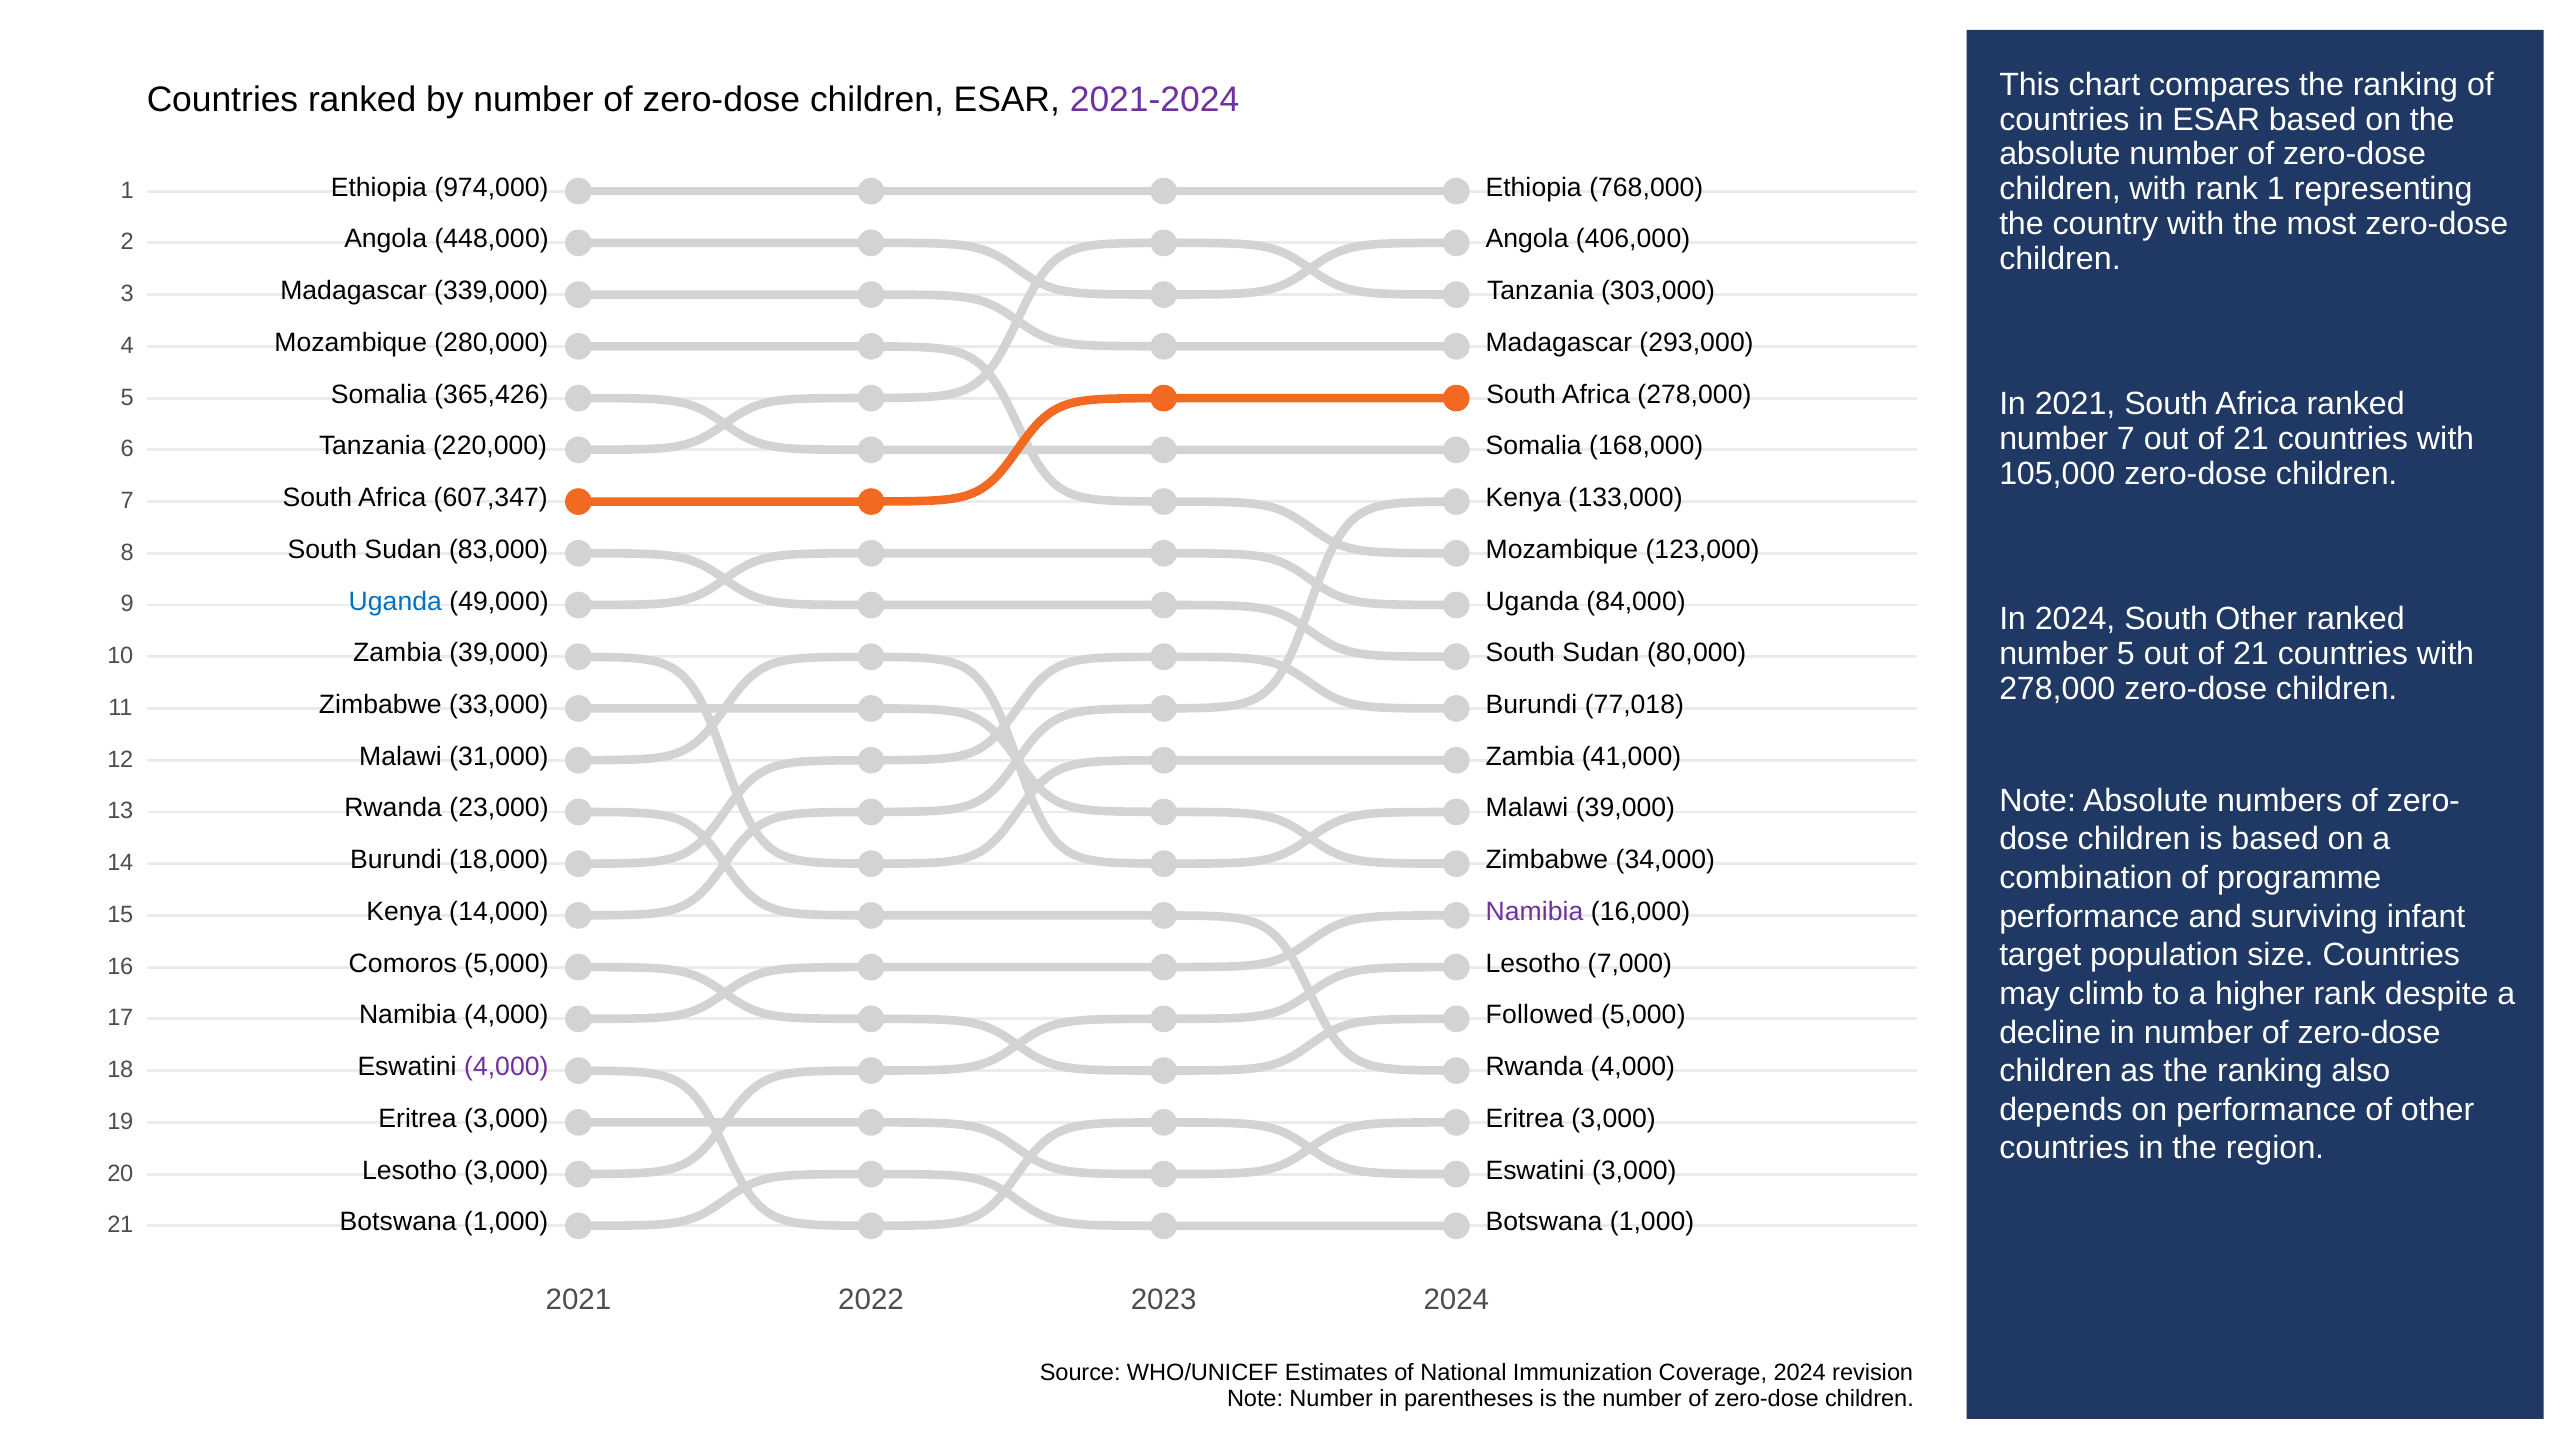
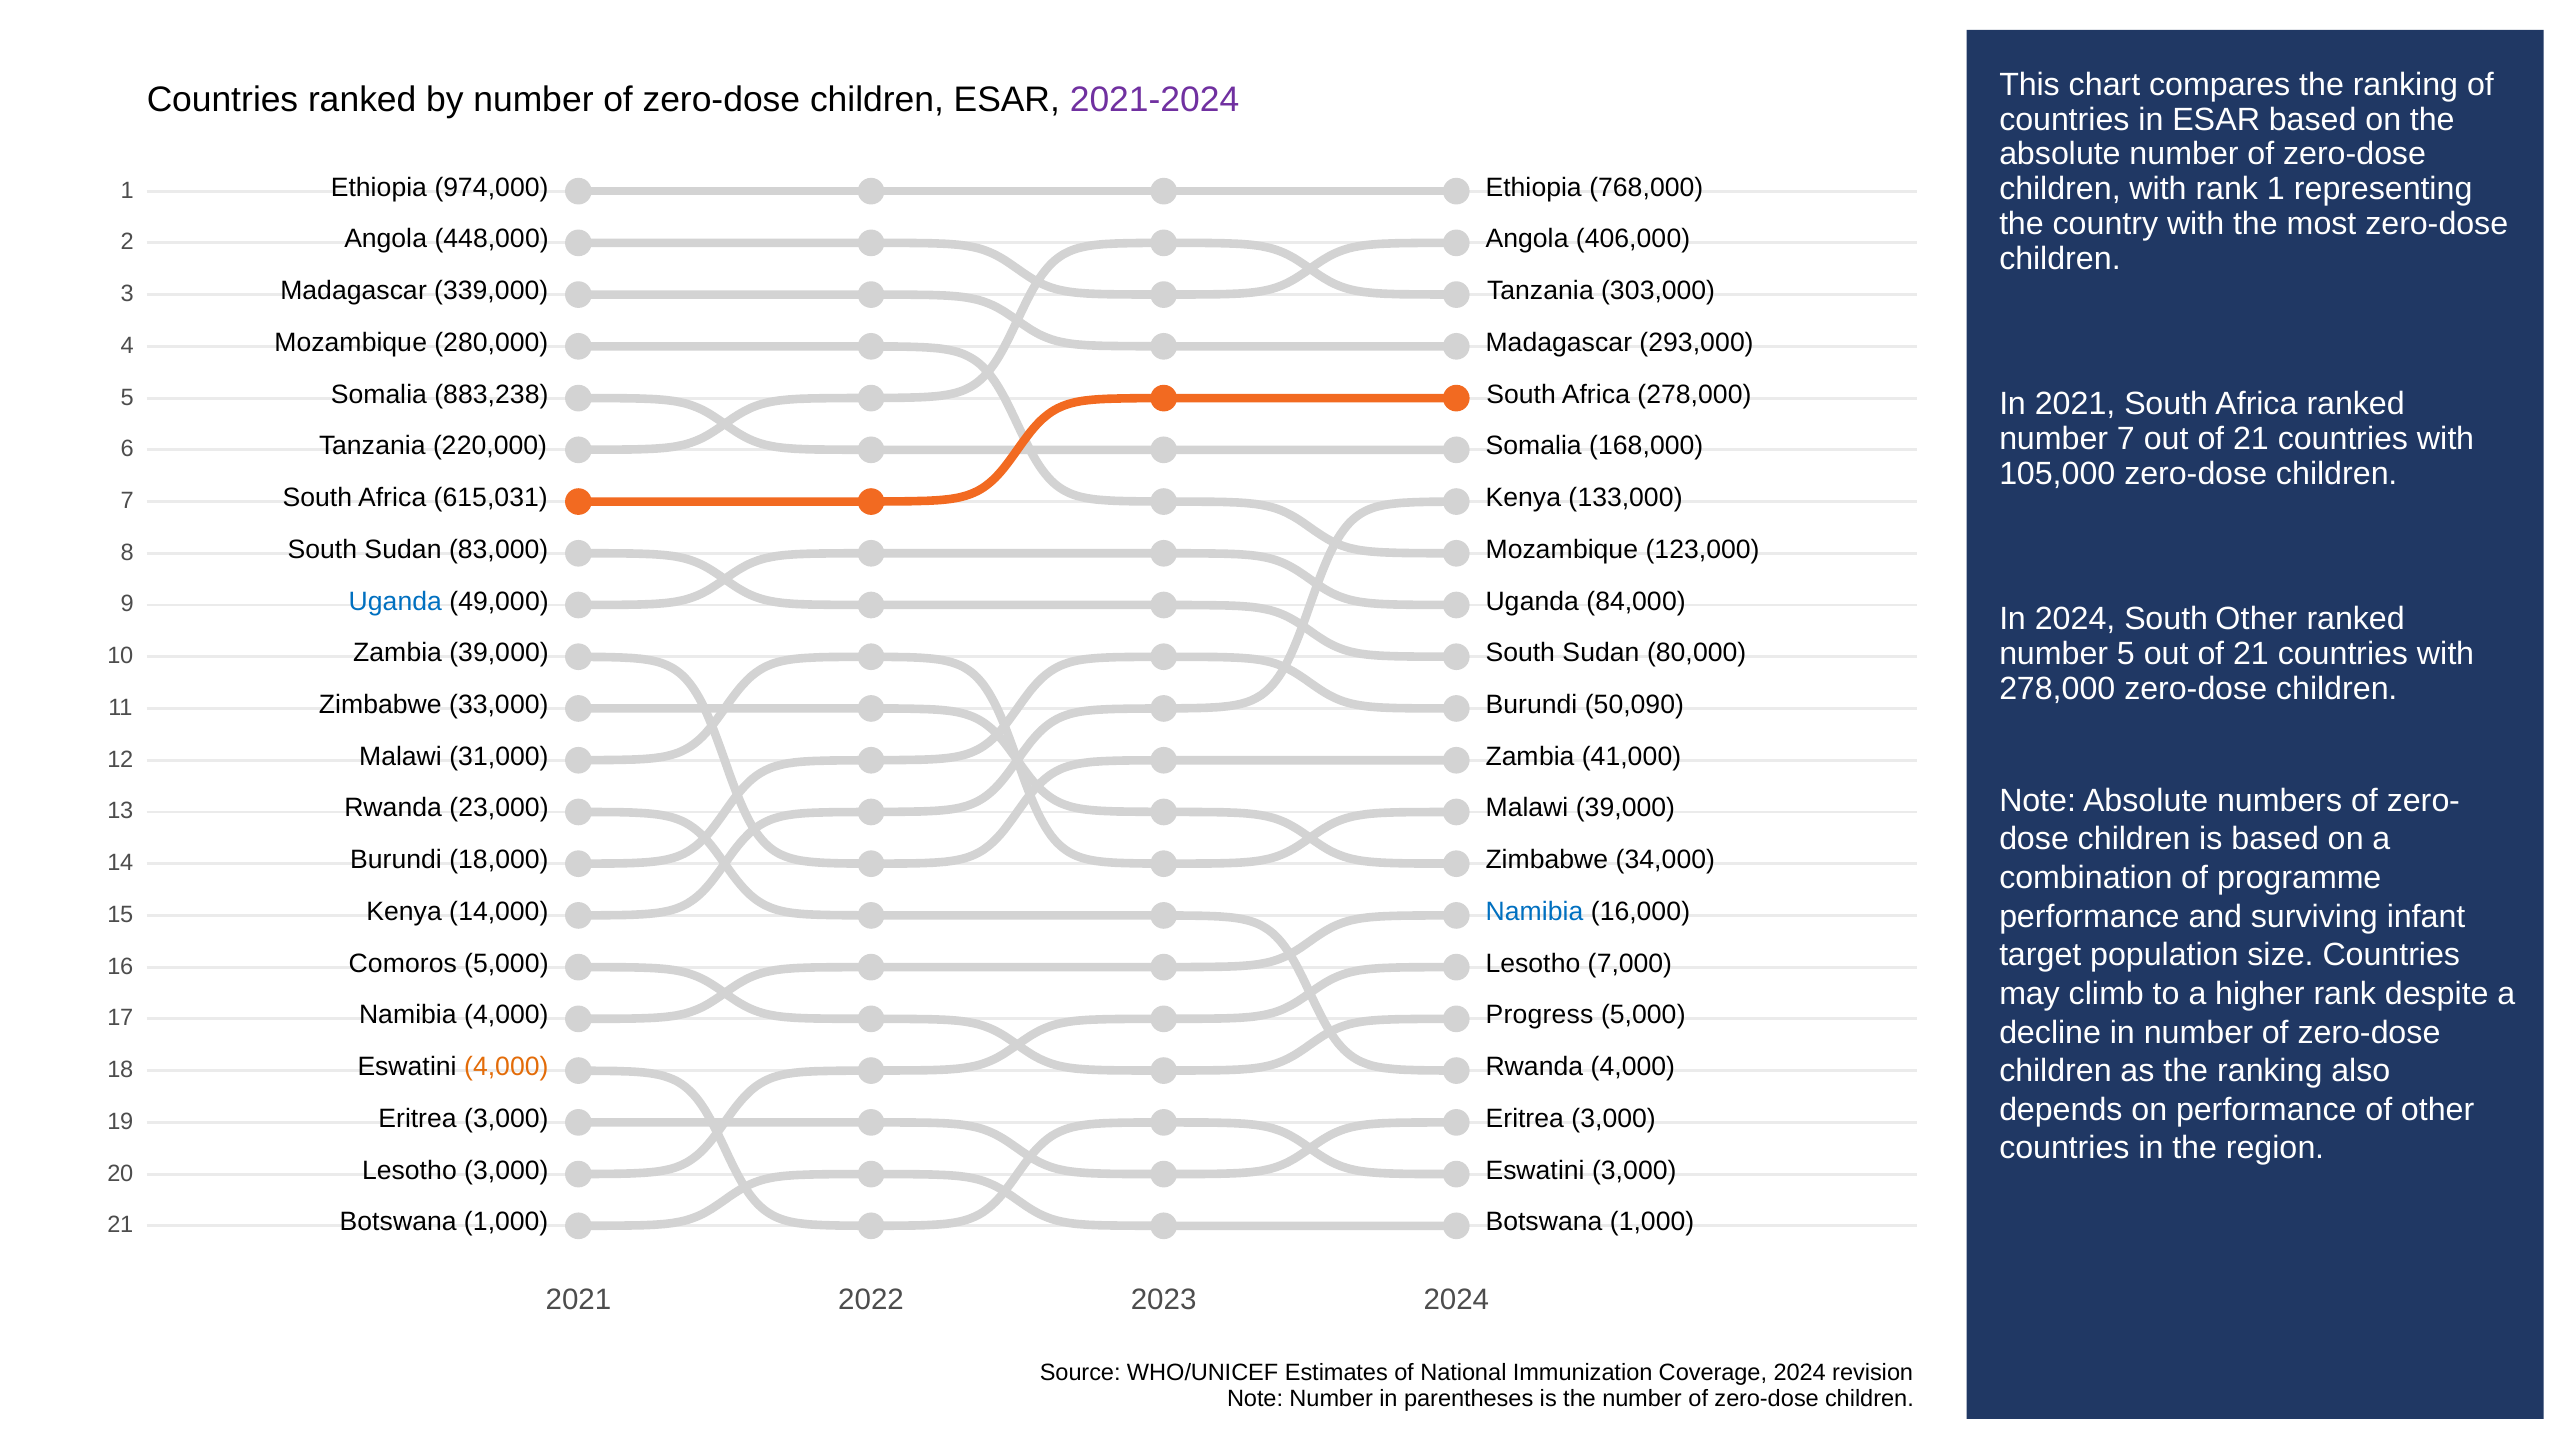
365,426: 365,426 -> 883,238
607,347: 607,347 -> 615,031
77,018: 77,018 -> 50,090
Namibia at (1535, 912) colour: purple -> blue
Followed: Followed -> Progress
4,000 at (506, 1067) colour: purple -> orange
